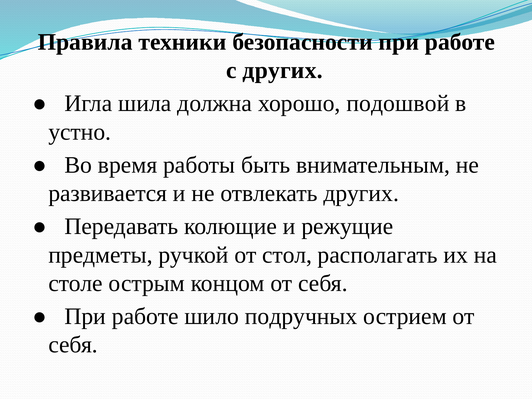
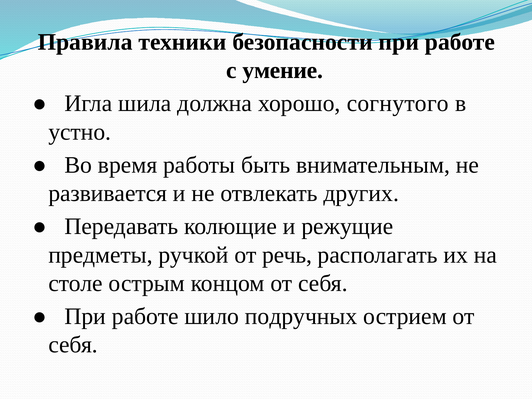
с других: других -> умение
подошвой: подошвой -> согнутого
стол: стол -> речь
